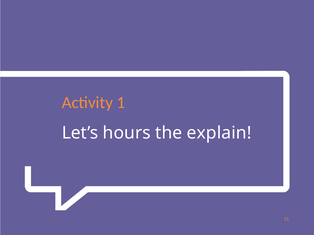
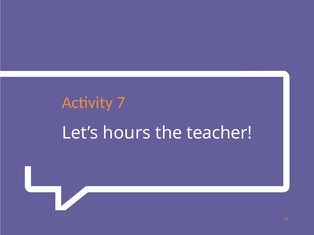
1: 1 -> 7
explain: explain -> teacher
